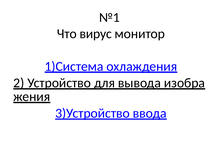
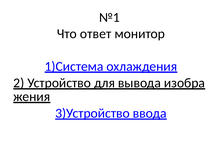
вирус: вирус -> ответ
